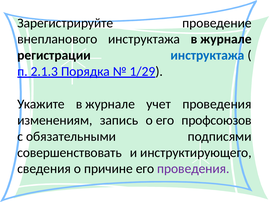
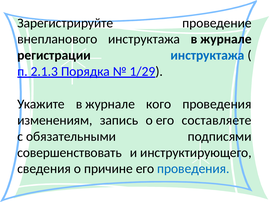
учет: учет -> кого
профсоюзов: профсоюзов -> составляете
проведения at (193, 169) colour: purple -> blue
